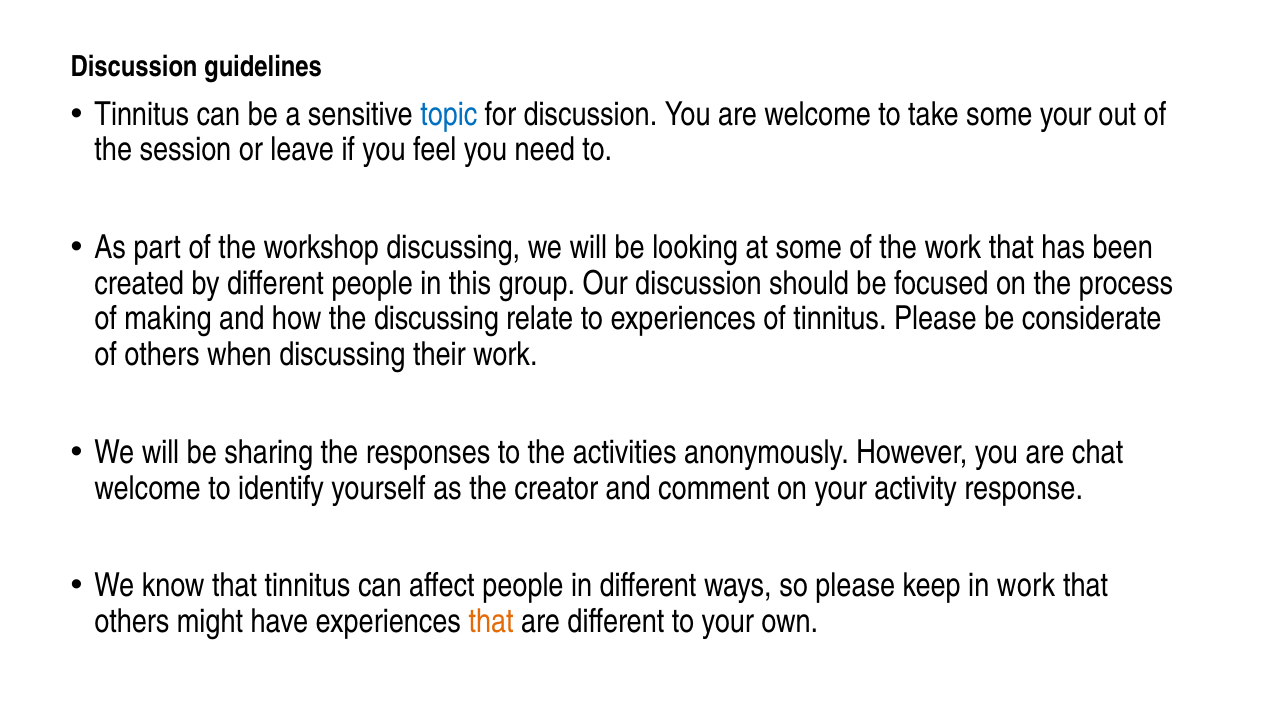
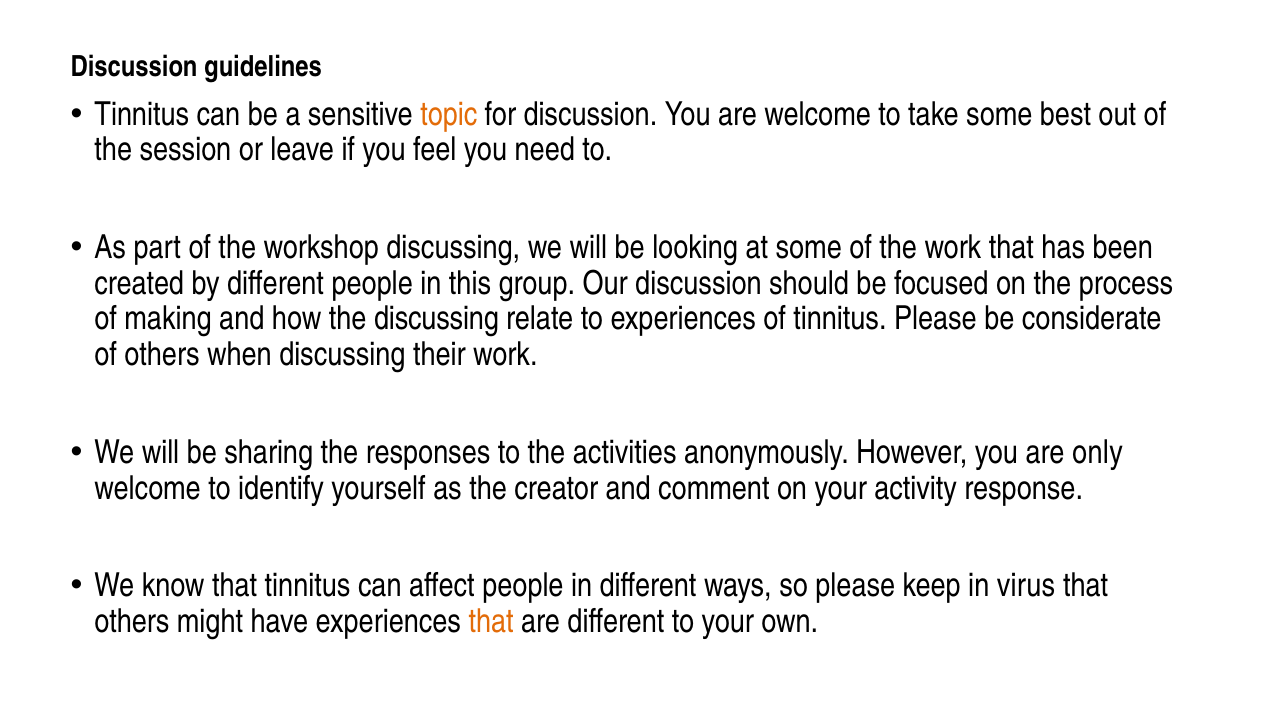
topic colour: blue -> orange
some your: your -> best
chat: chat -> only
in work: work -> virus
